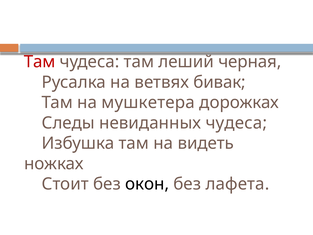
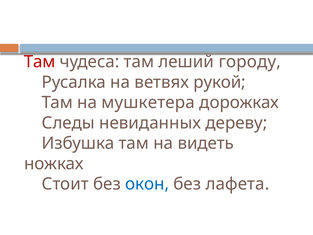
черная: черная -> городу
бивак: бивак -> рукой
невиданных чудеса: чудеса -> дереву
окон colour: black -> blue
